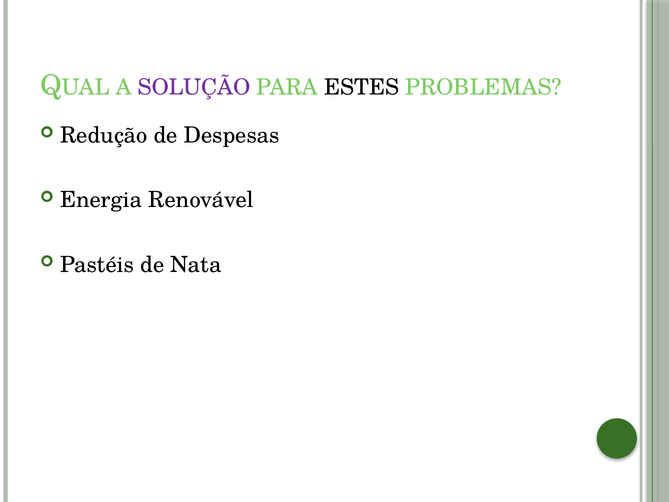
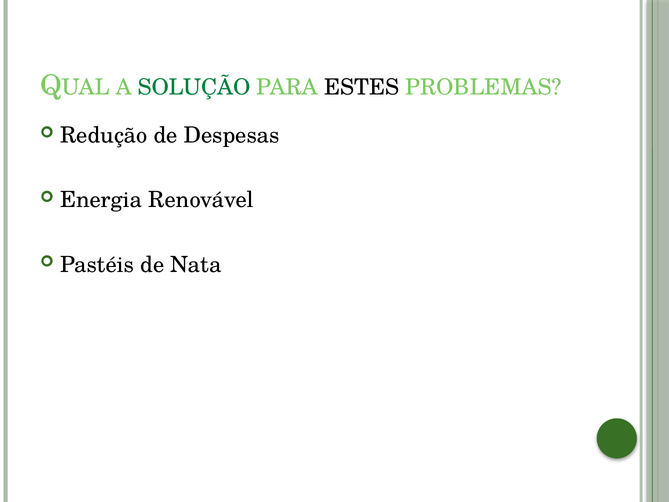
SOLUÇÃO colour: purple -> green
